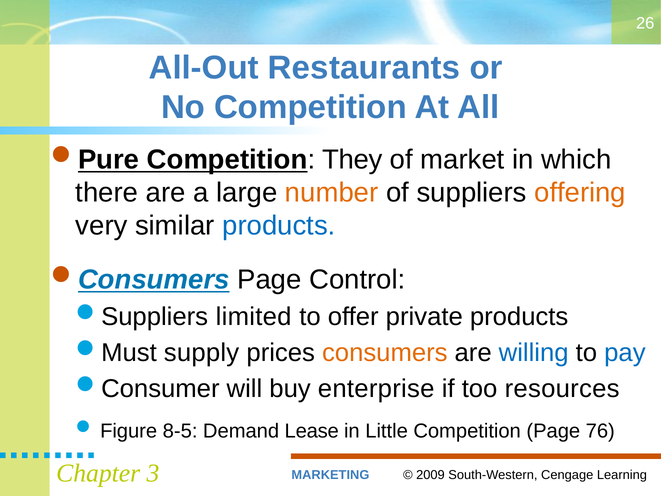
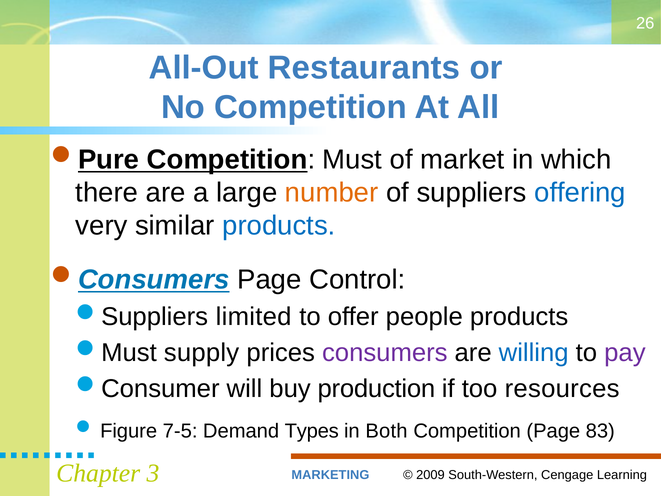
They: They -> Must
offering colour: orange -> blue
private: private -> people
consumers colour: orange -> purple
pay colour: blue -> purple
enterprise: enterprise -> production
8-5: 8-5 -> 7-5
Lease: Lease -> Types
Little: Little -> Both
76: 76 -> 83
